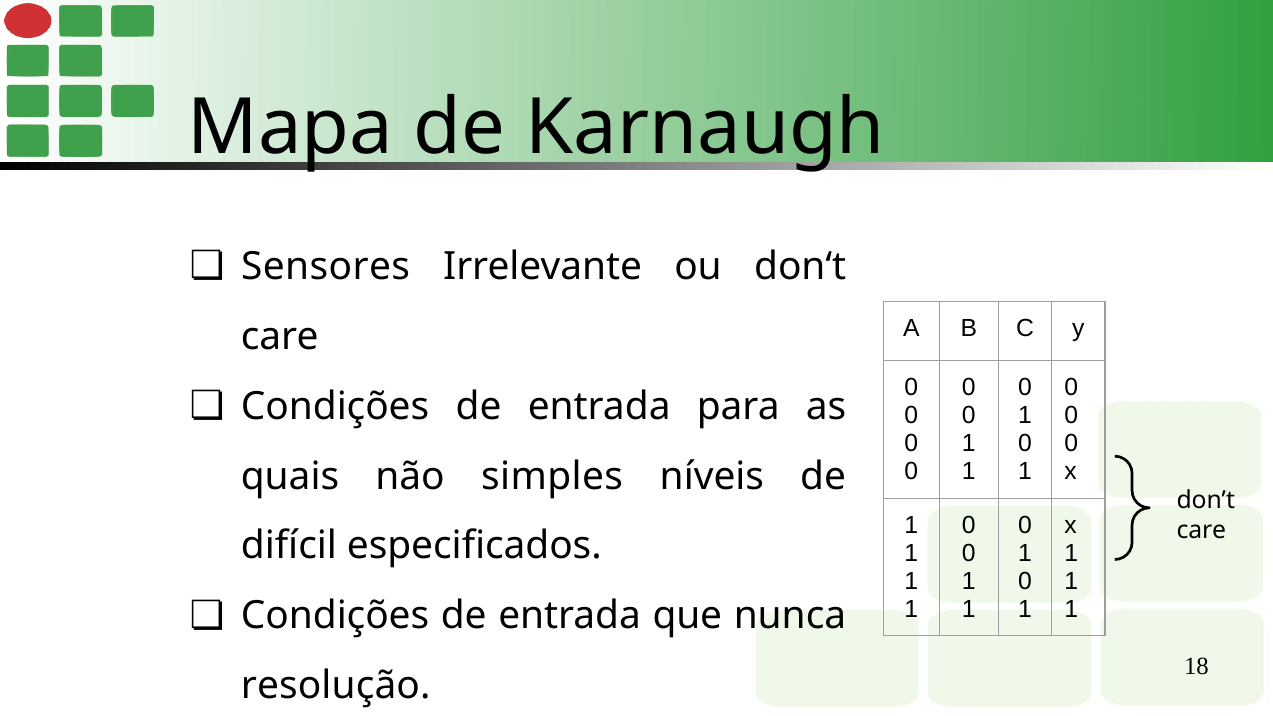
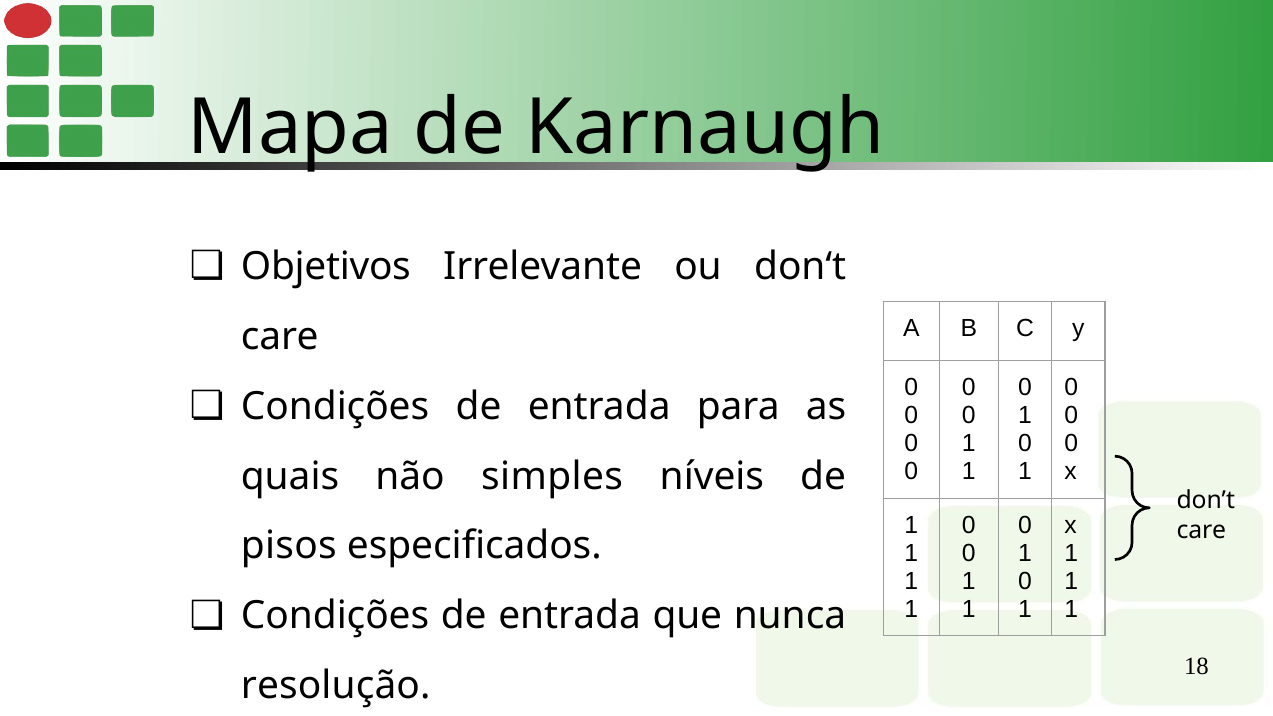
Sensores: Sensores -> Objetivos
difícil: difícil -> pisos
